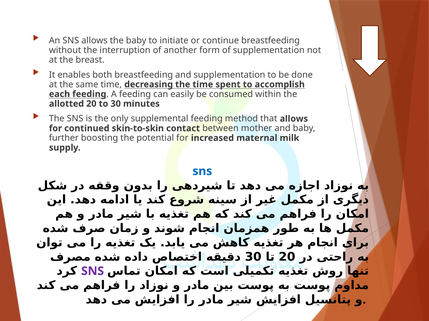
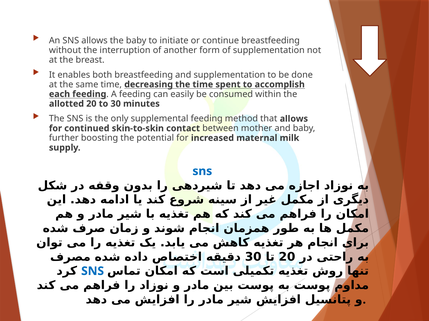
SNS at (93, 272) colour: purple -> blue
